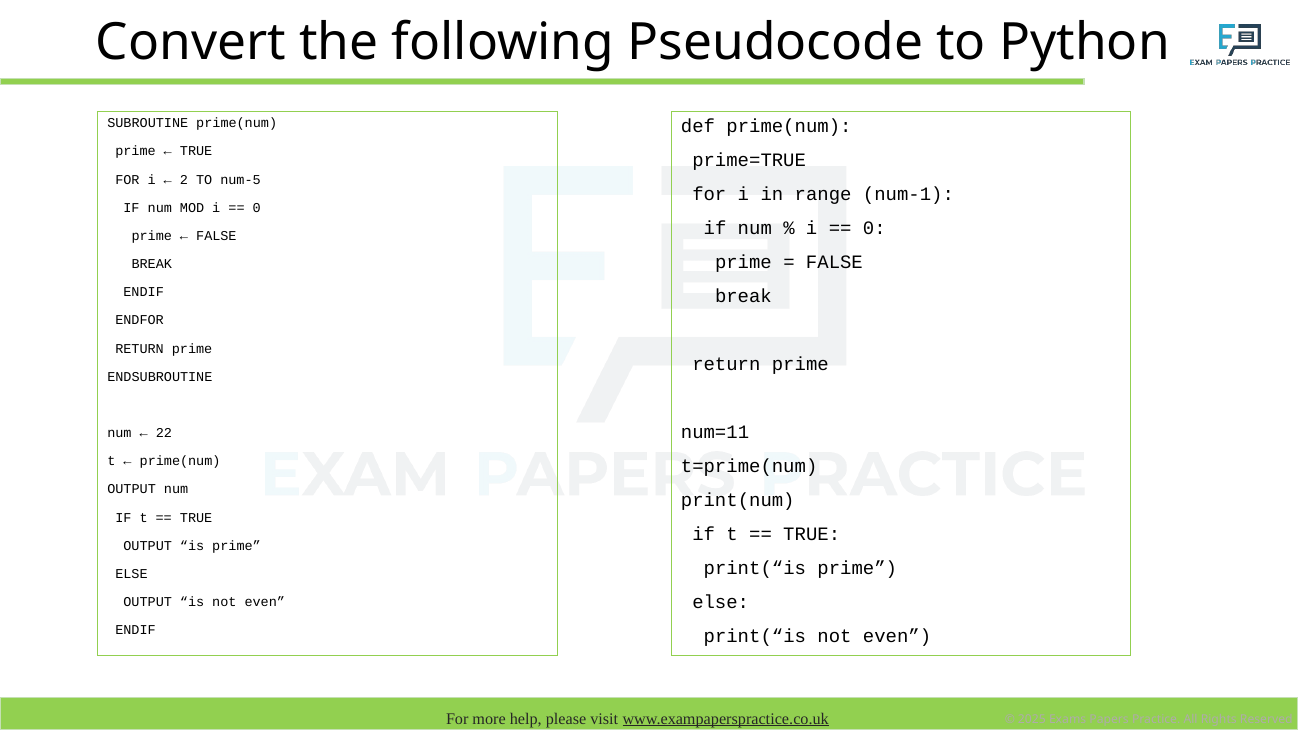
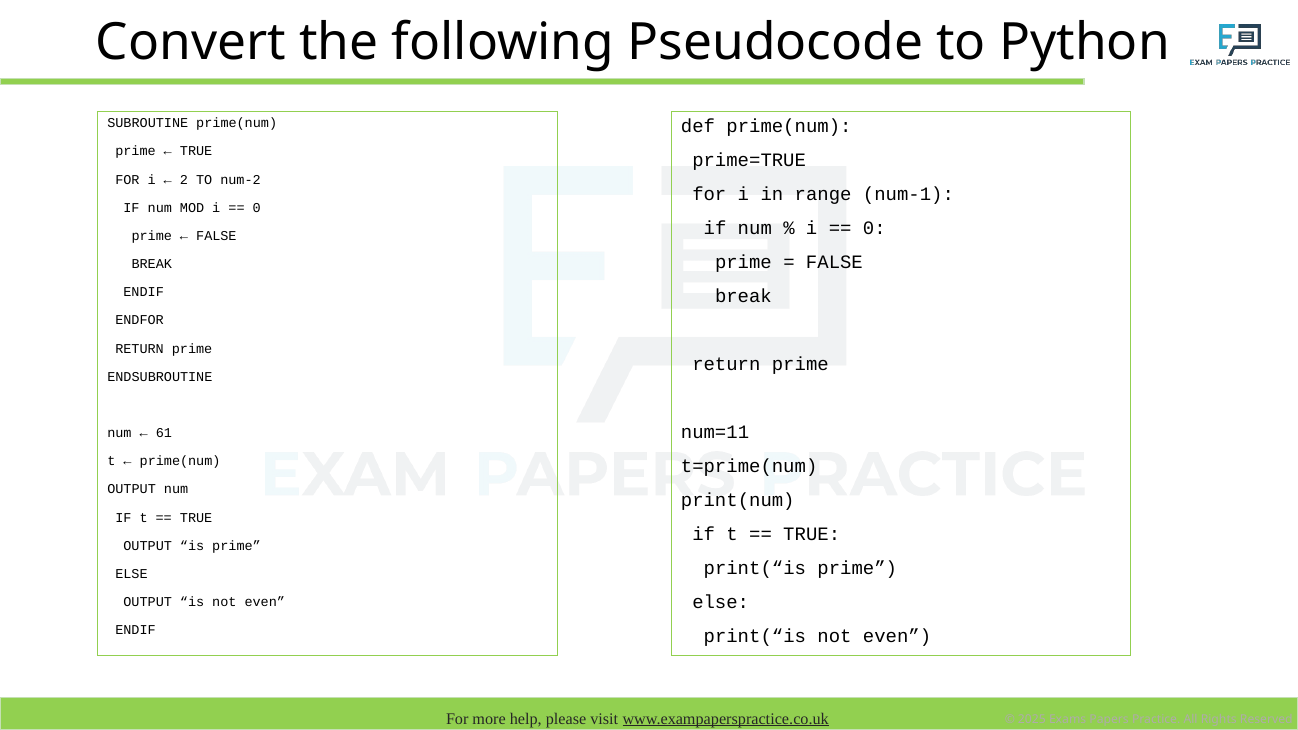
num-5: num-5 -> num-2
22: 22 -> 61
